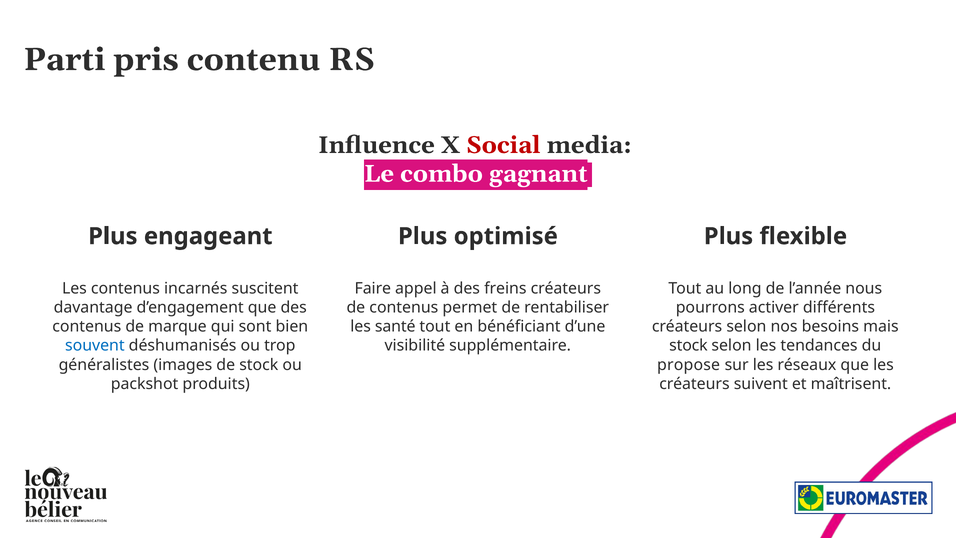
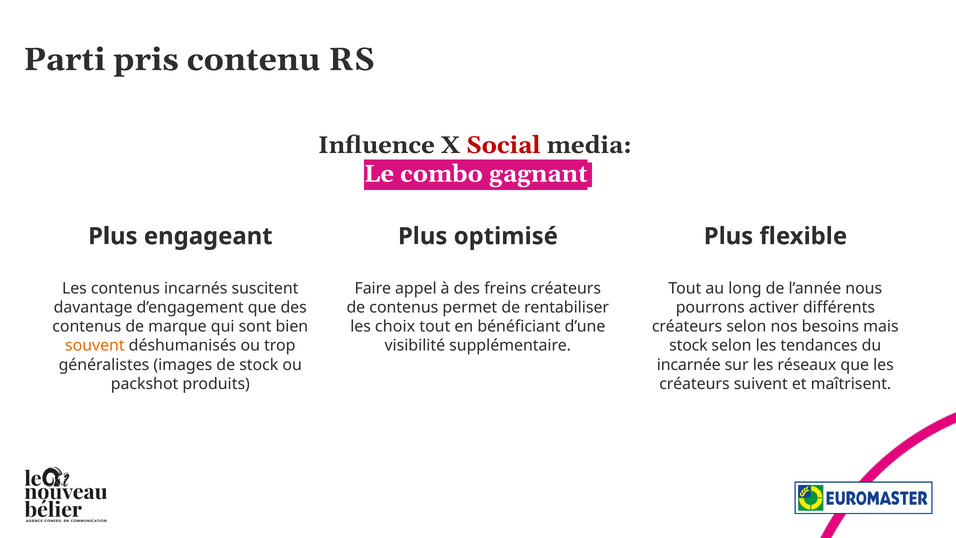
santé: santé -> choix
souvent colour: blue -> orange
propose: propose -> incarnée
